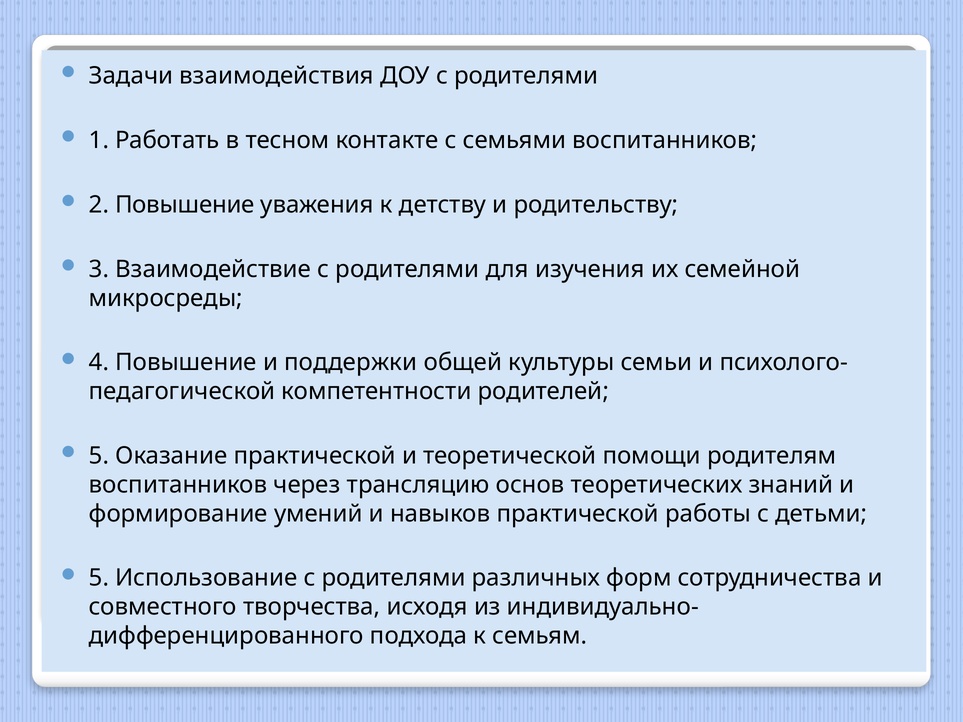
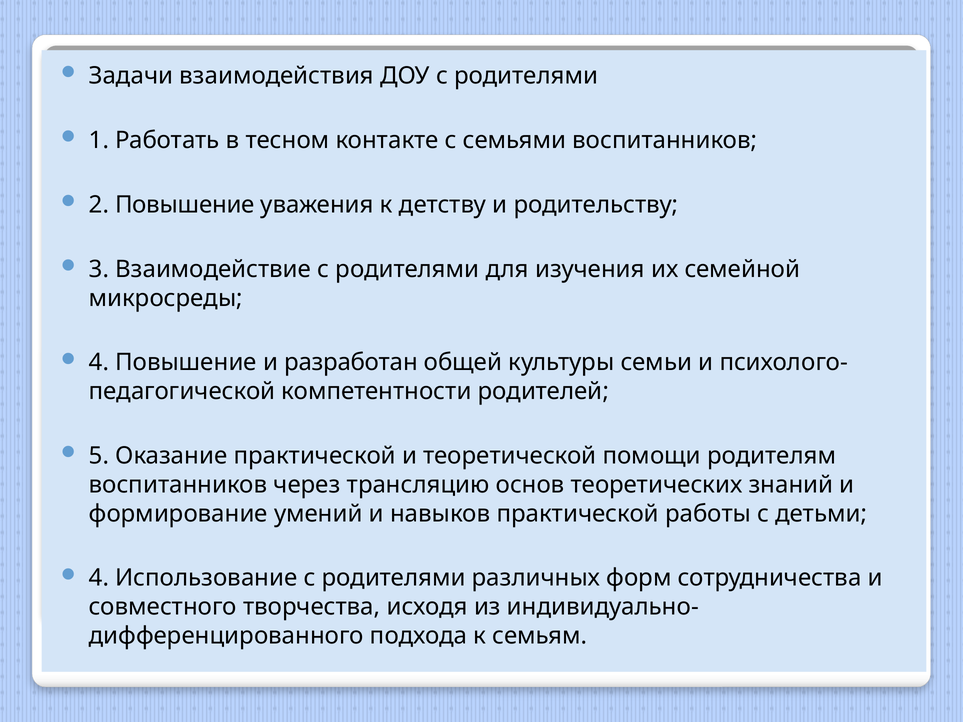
поддержки: поддержки -> разработан
5 at (99, 578): 5 -> 4
